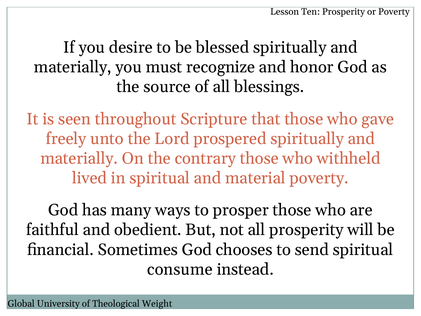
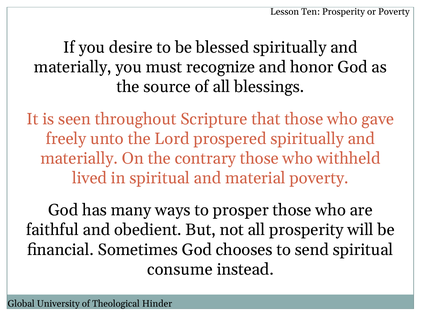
Weight: Weight -> Hinder
